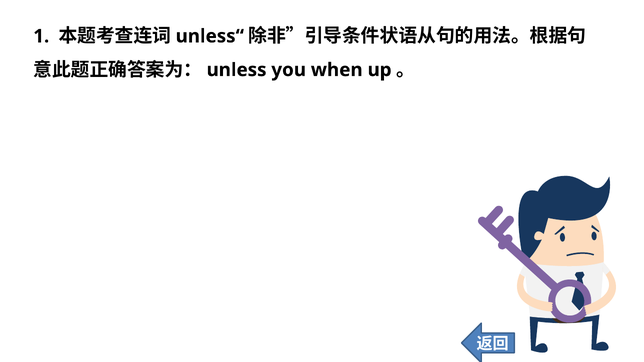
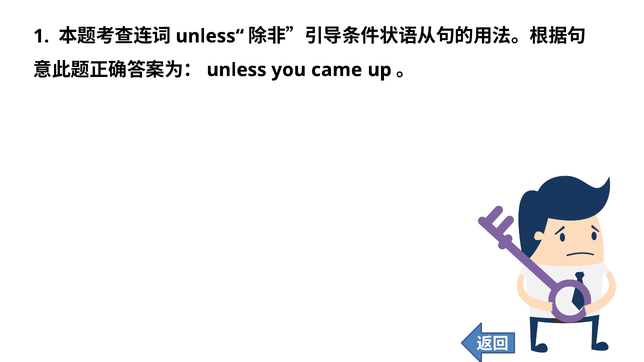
when: when -> came
